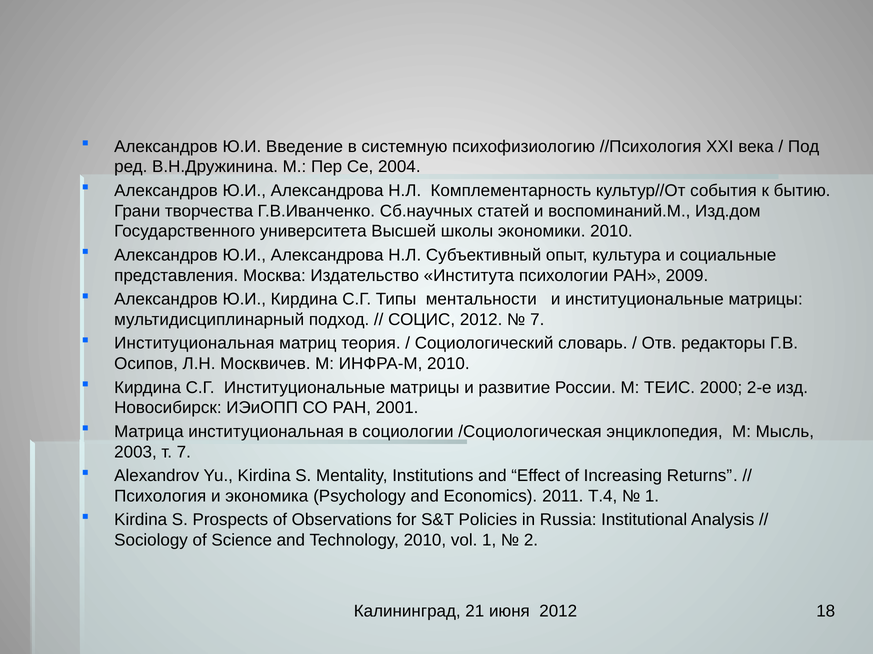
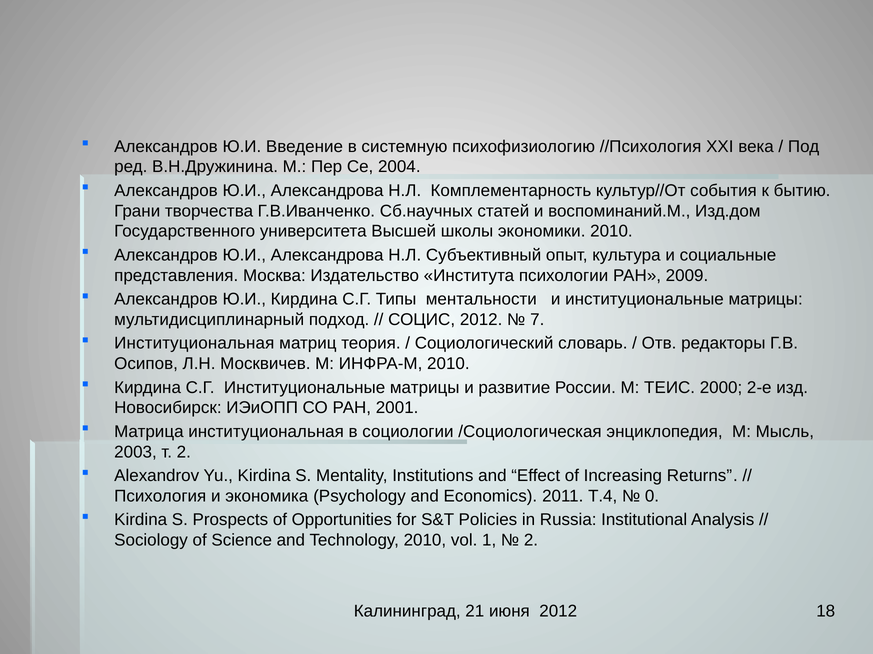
т 7: 7 -> 2
1 at (652, 497): 1 -> 0
Observations: Observations -> Opportunities
